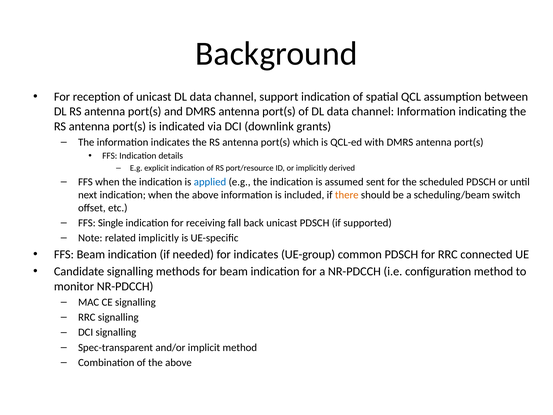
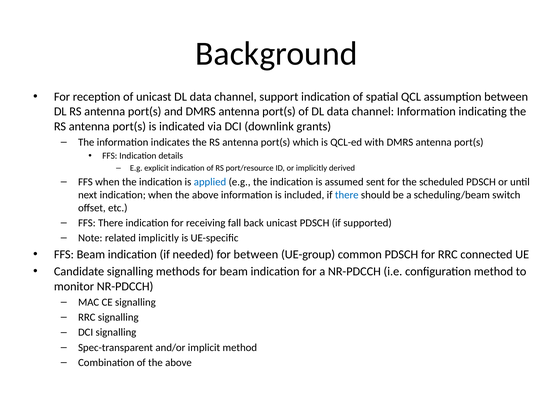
there at (347, 195) colour: orange -> blue
FFS Single: Single -> There
for indicates: indicates -> between
